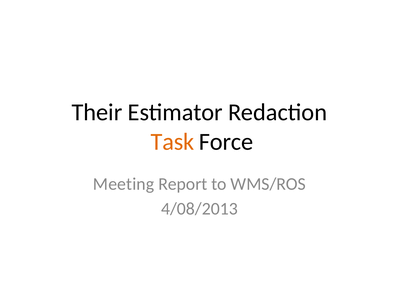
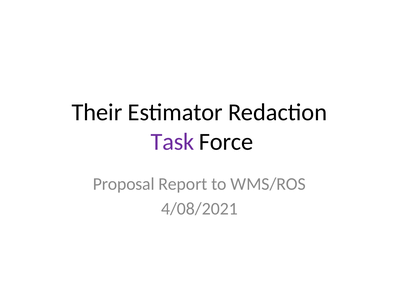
Task colour: orange -> purple
Meeting: Meeting -> Proposal
4/08/2013: 4/08/2013 -> 4/08/2021
